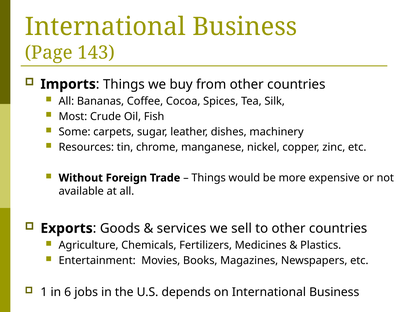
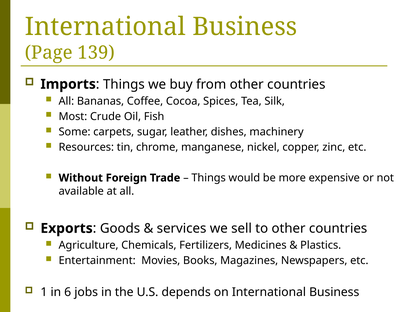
143: 143 -> 139
